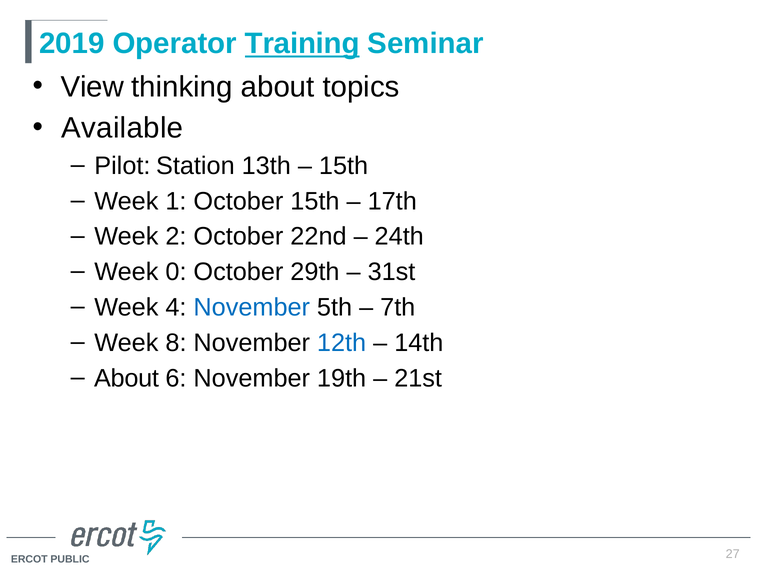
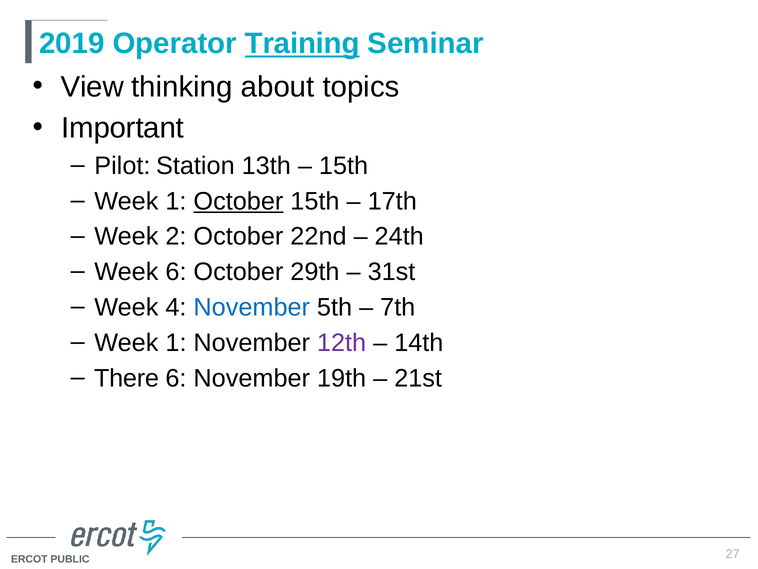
Available: Available -> Important
October at (238, 201) underline: none -> present
Week 0: 0 -> 6
8 at (176, 343): 8 -> 1
12th colour: blue -> purple
About at (126, 378): About -> There
